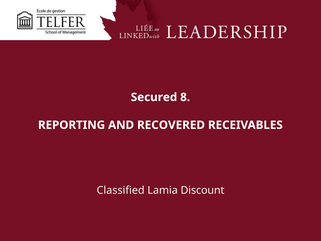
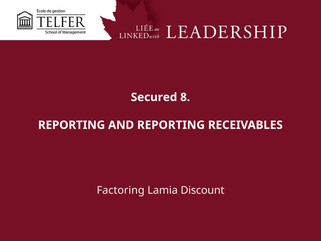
AND RECOVERED: RECOVERED -> REPORTING
Classified: Classified -> Factoring
